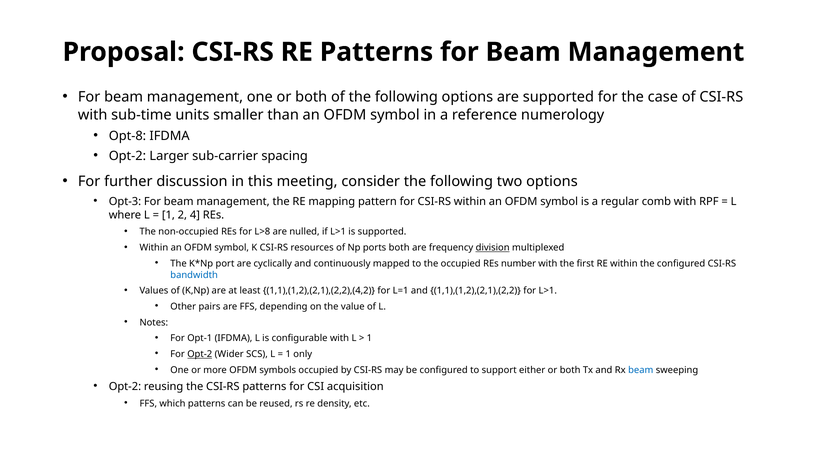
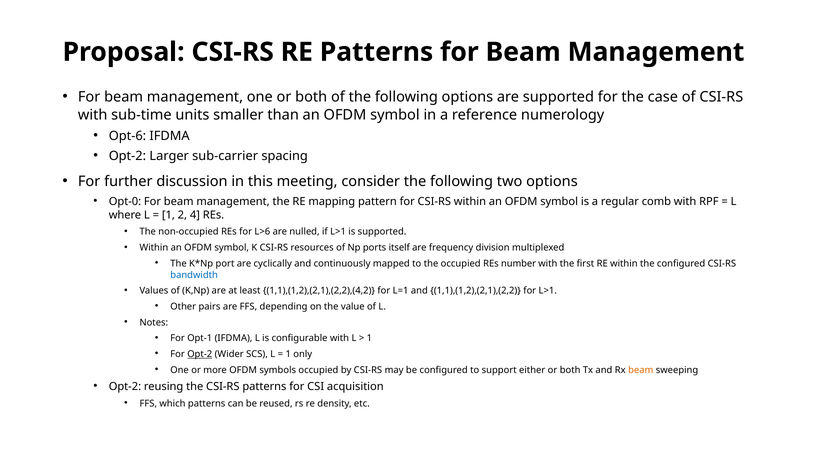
Opt-8: Opt-8 -> Opt-6
Opt-3: Opt-3 -> Opt-0
L>8: L>8 -> L>6
ports both: both -> itself
division underline: present -> none
beam at (641, 370) colour: blue -> orange
